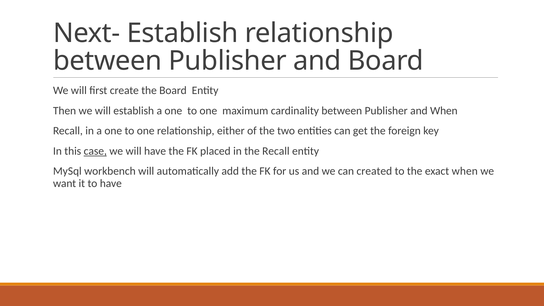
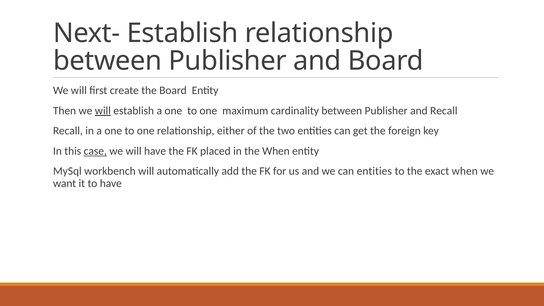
will at (103, 111) underline: none -> present
and When: When -> Recall
the Recall: Recall -> When
can created: created -> entities
